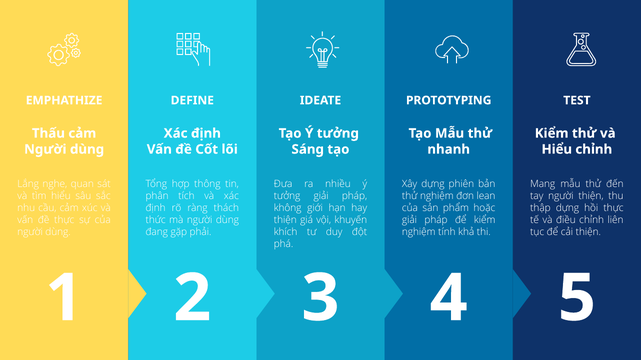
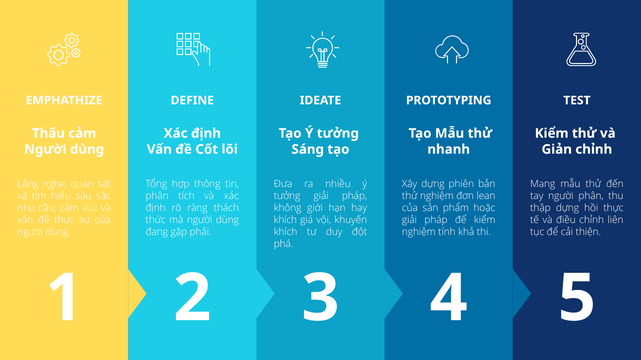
Hiểu at (557, 150): Hiểu -> Giản
người thiện: thiện -> phân
thiện at (285, 220): thiện -> khích
